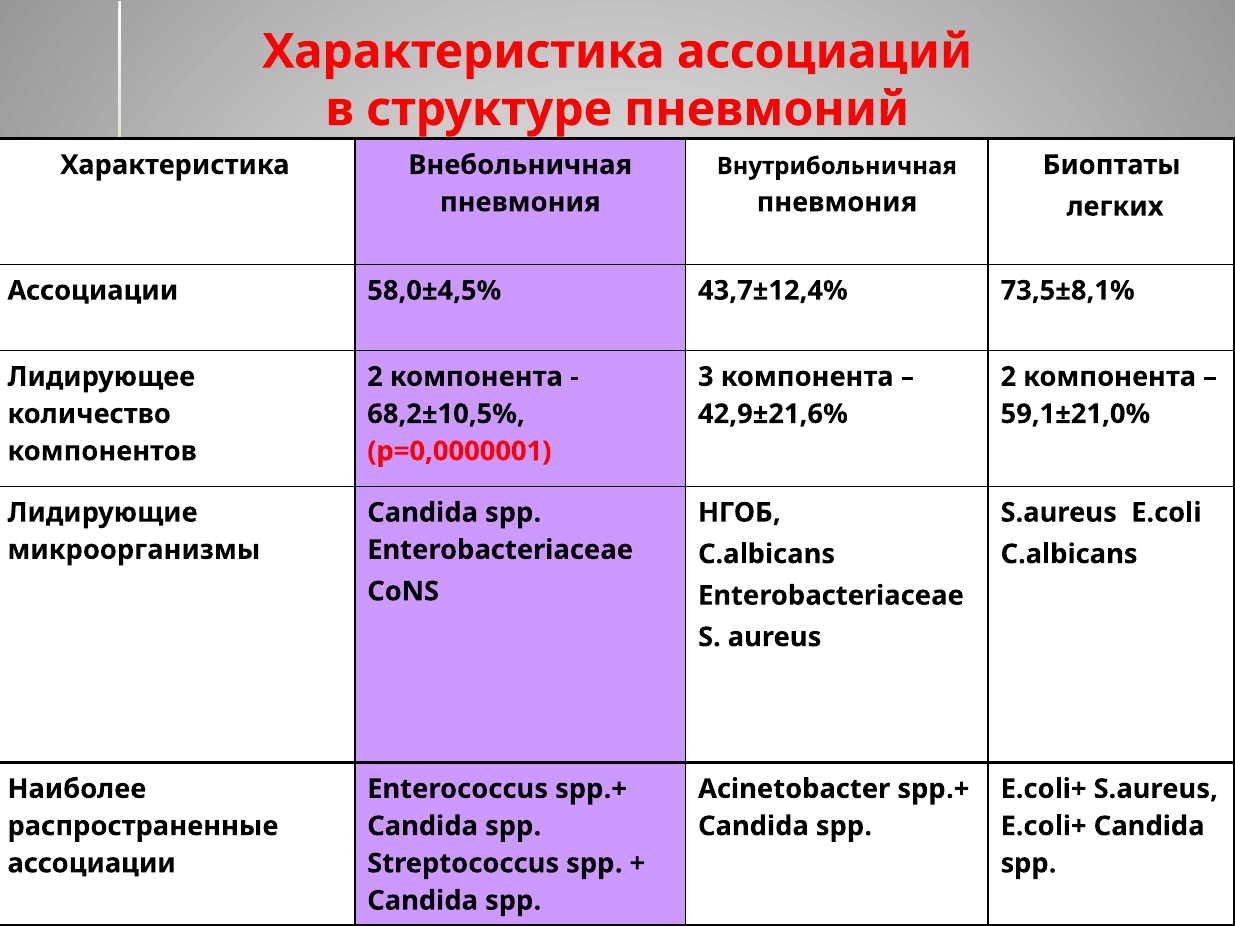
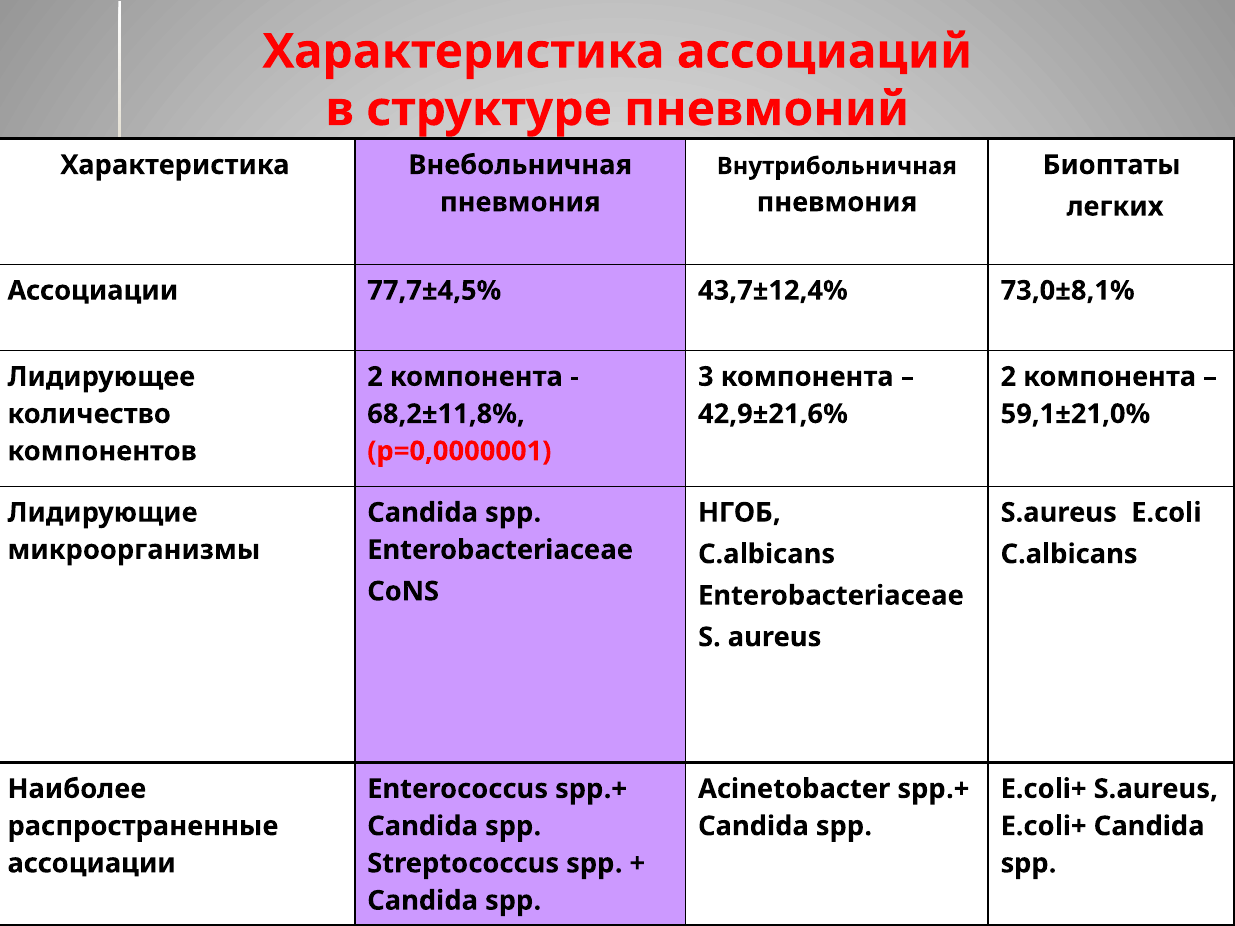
58,0±4,5%: 58,0±4,5% -> 77,7±4,5%
73,5±8,1%: 73,5±8,1% -> 73,0±8,1%
68,2±10,5%: 68,2±10,5% -> 68,2±11,8%
